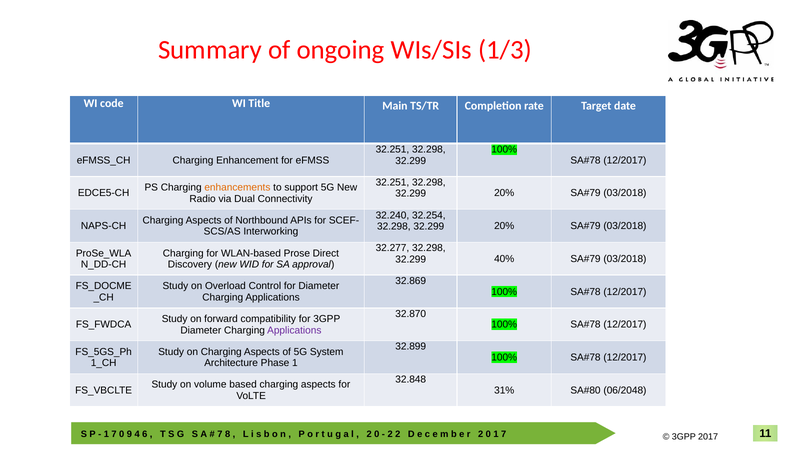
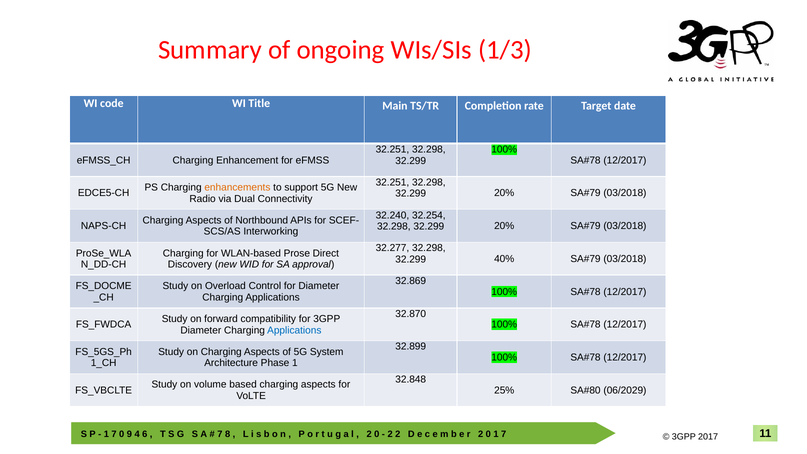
Applications at (294, 330) colour: purple -> blue
31%: 31% -> 25%
06/2048: 06/2048 -> 06/2029
